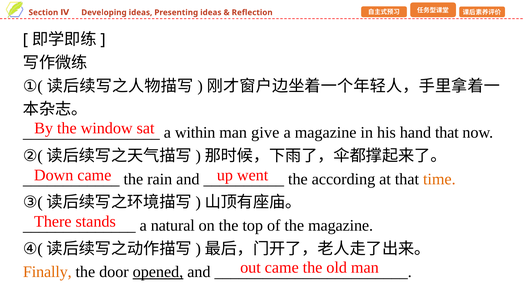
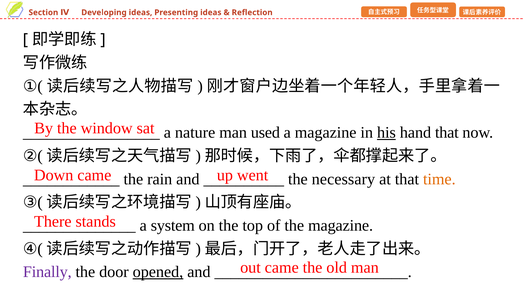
within: within -> nature
give: give -> used
his underline: none -> present
according: according -> necessary
natural: natural -> system
Finally colour: orange -> purple
